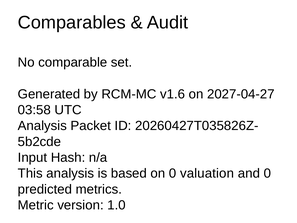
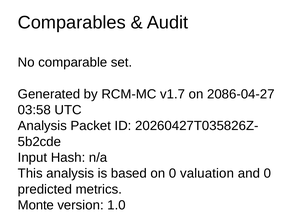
v1.6: v1.6 -> v1.7
2027-04-27: 2027-04-27 -> 2086-04-27
Metric: Metric -> Monte
